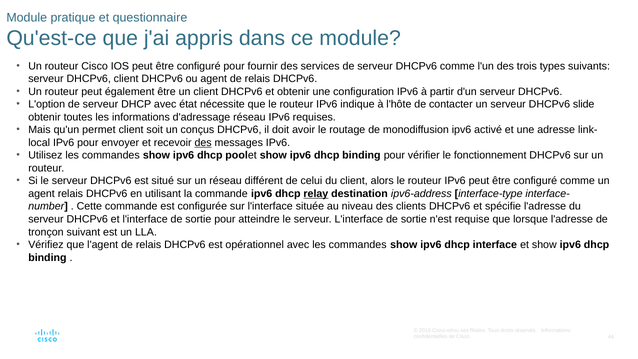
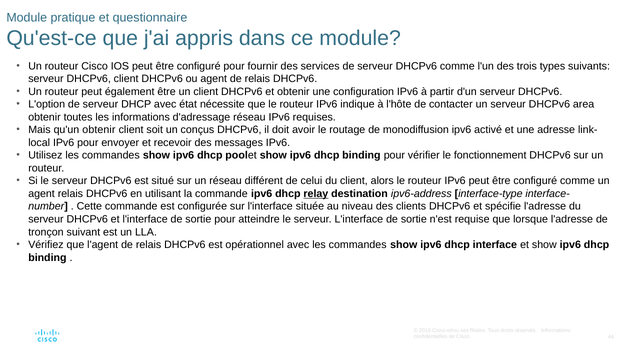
slide: slide -> area
qu'un permet: permet -> obtenir
des at (203, 143) underline: present -> none
